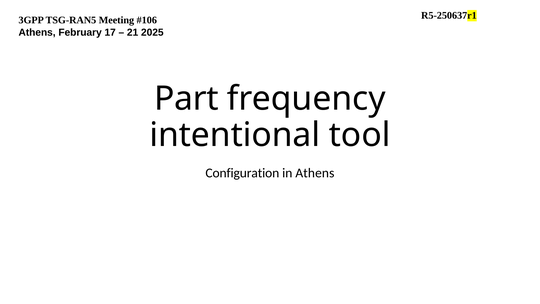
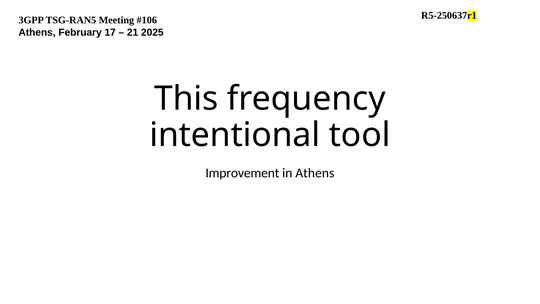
Part: Part -> This
Configuration: Configuration -> Improvement
